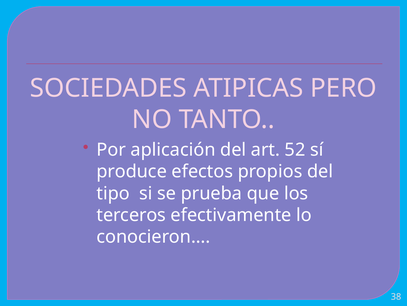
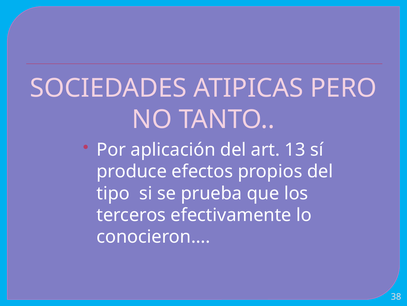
52: 52 -> 13
